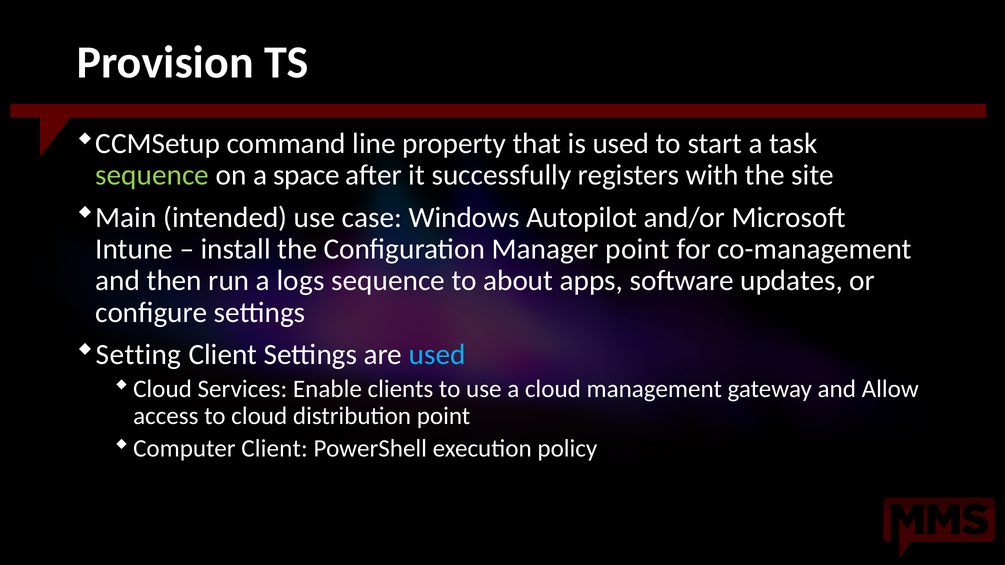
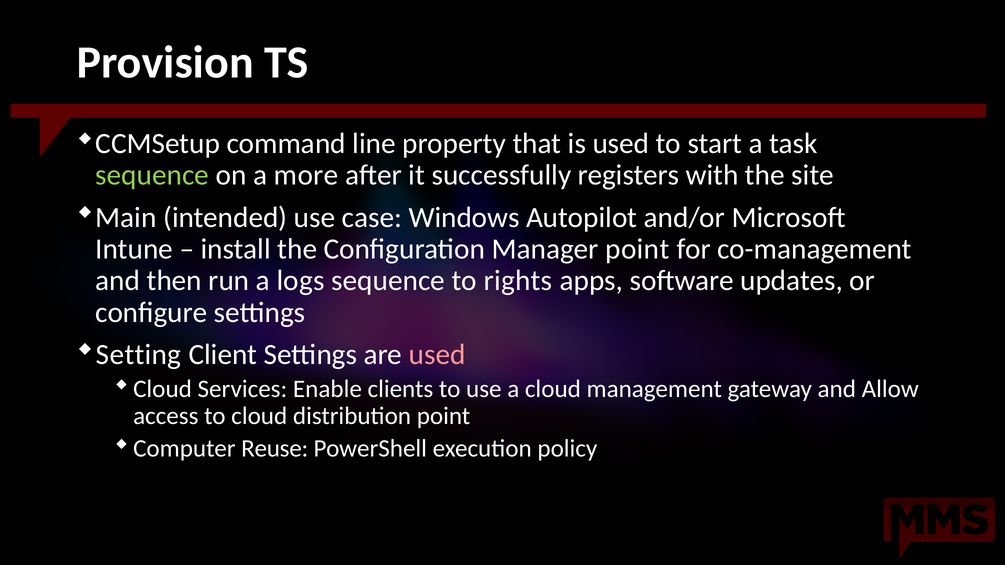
space: space -> more
about: about -> rights
used at (437, 355) colour: light blue -> pink
Computer Client: Client -> Reuse
